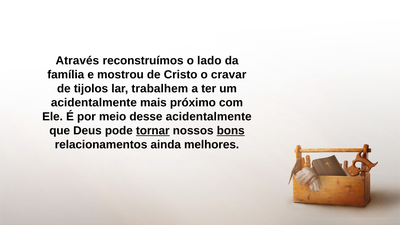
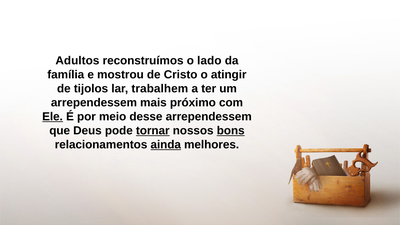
Através: Através -> Adultos
cravar: cravar -> atingir
acidentalmente at (94, 103): acidentalmente -> arrependessem
Ele underline: none -> present
desse acidentalmente: acidentalmente -> arrependessem
ainda underline: none -> present
